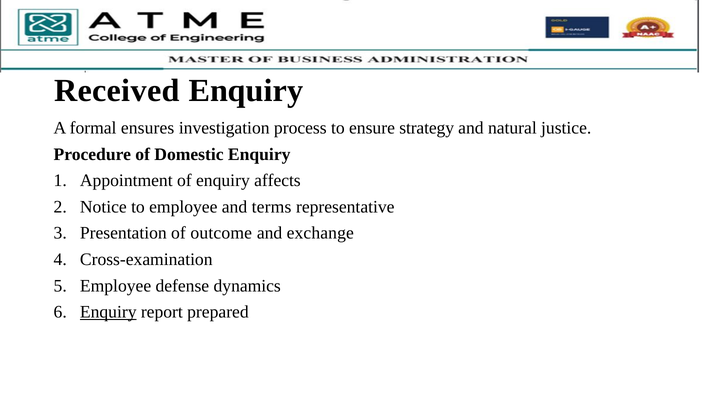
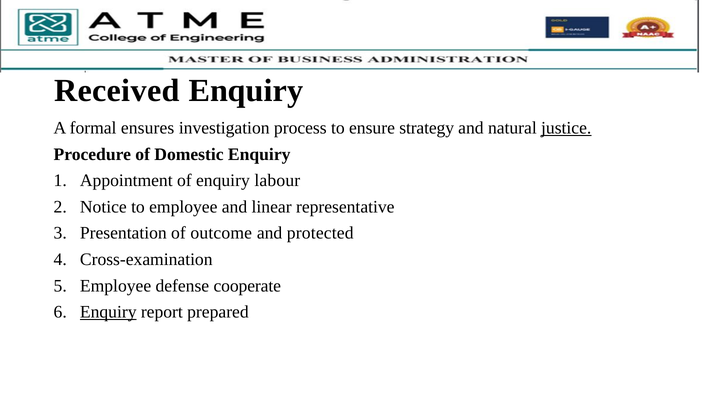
justice underline: none -> present
affects: affects -> labour
terms: terms -> linear
exchange: exchange -> protected
dynamics: dynamics -> cooperate
